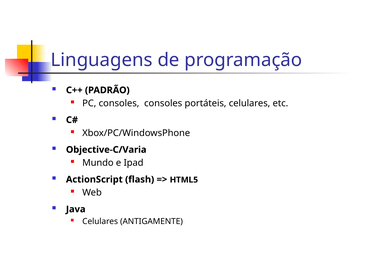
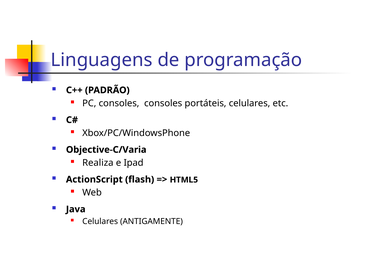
Mundo: Mundo -> Realiza
